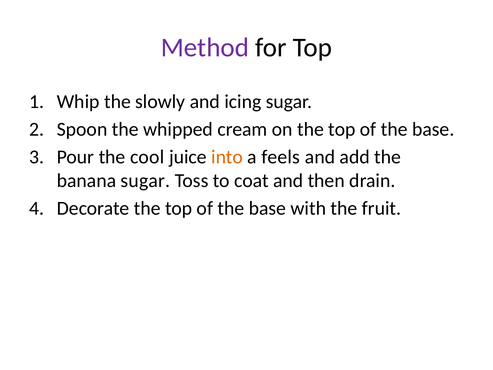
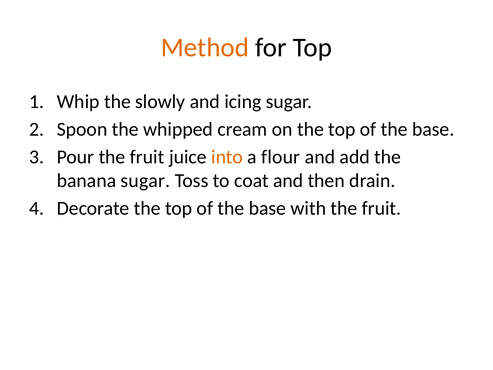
Method colour: purple -> orange
Pour the cool: cool -> fruit
feels: feels -> flour
